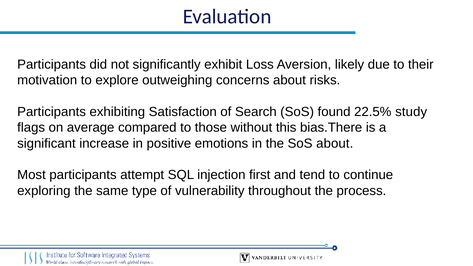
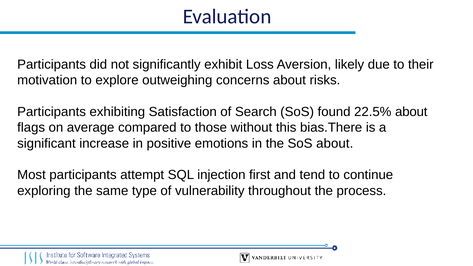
22.5% study: study -> about
